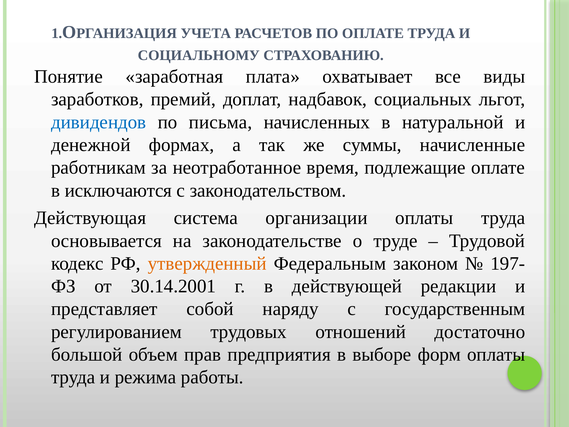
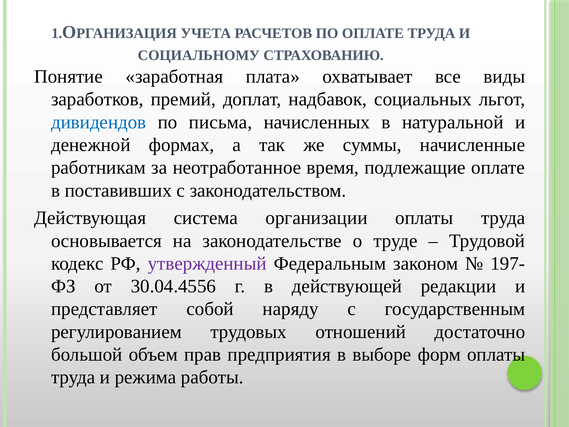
исключаются: исключаются -> поставивших
утвержденный colour: orange -> purple
30.14.2001: 30.14.2001 -> 30.04.4556
